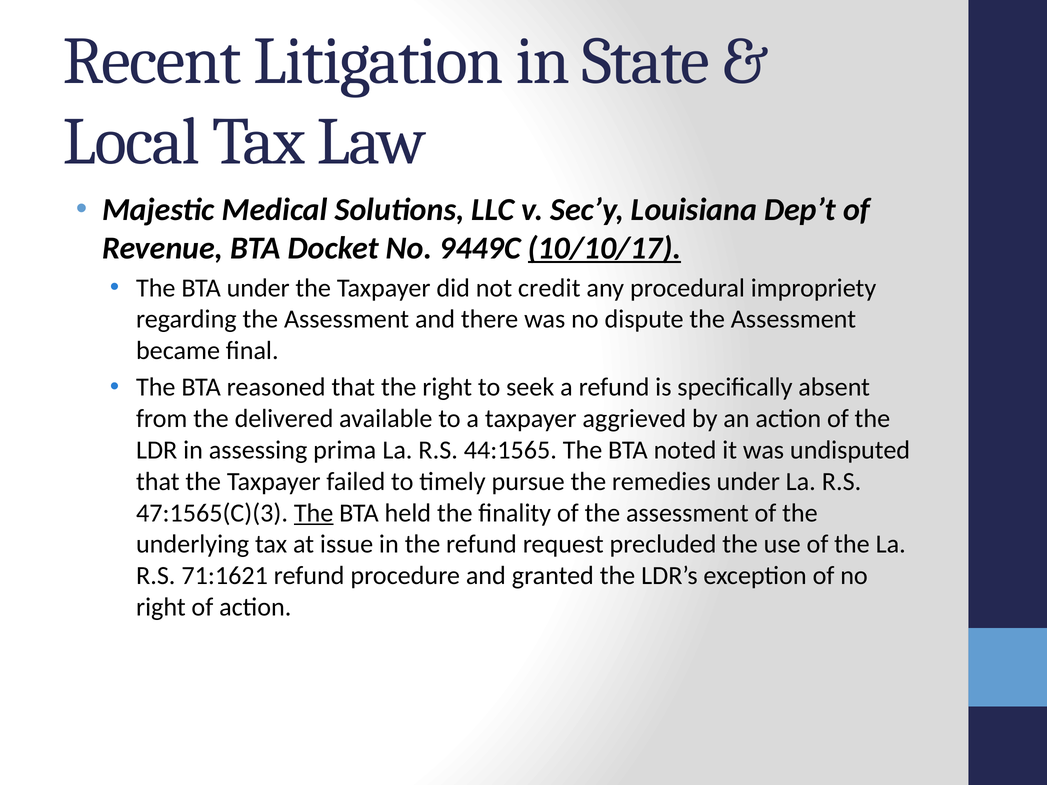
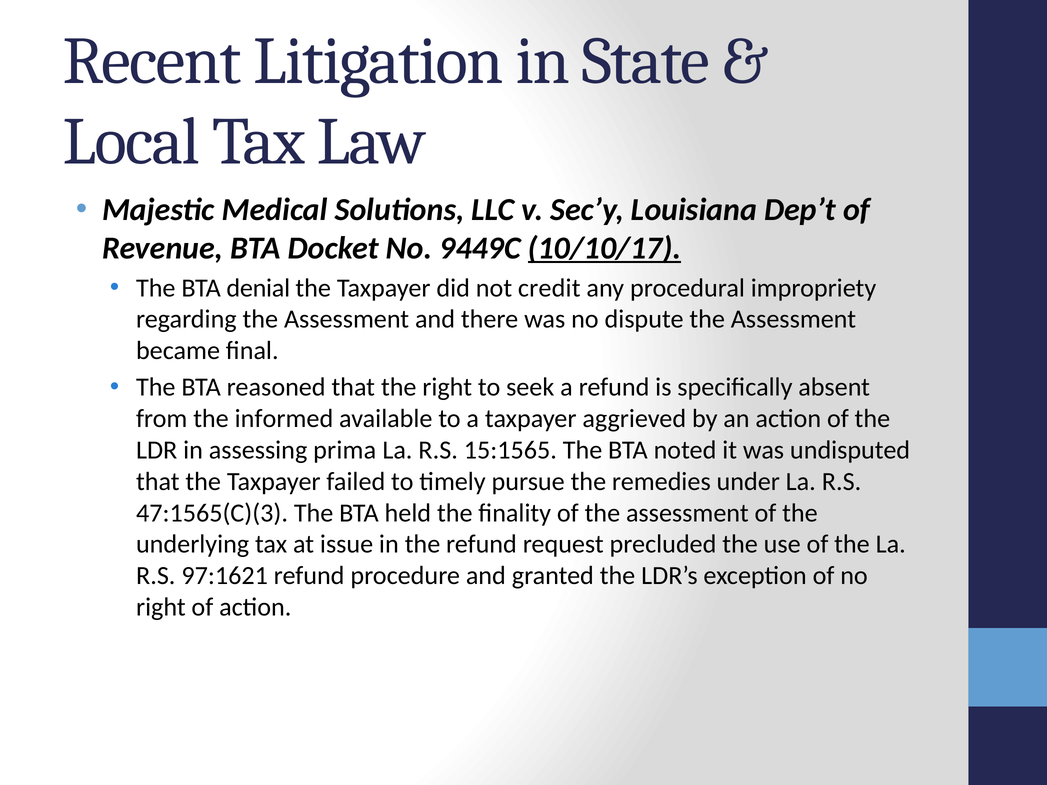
BTA under: under -> denial
delivered: delivered -> informed
44:1565: 44:1565 -> 15:1565
The at (314, 513) underline: present -> none
71:1621: 71:1621 -> 97:1621
